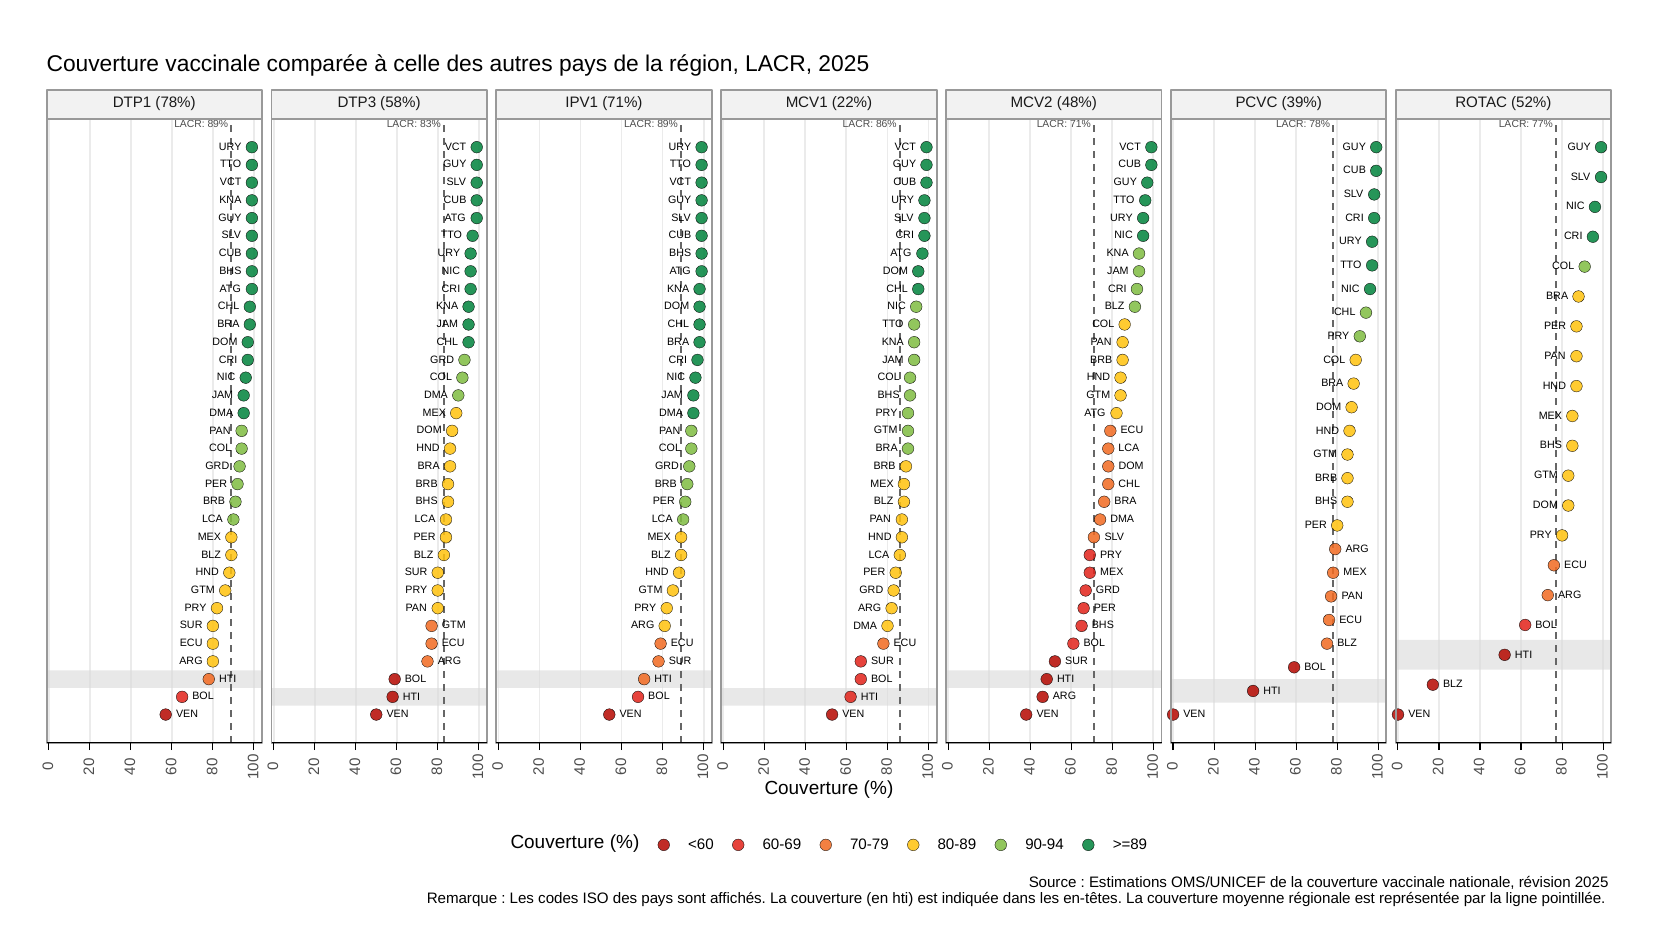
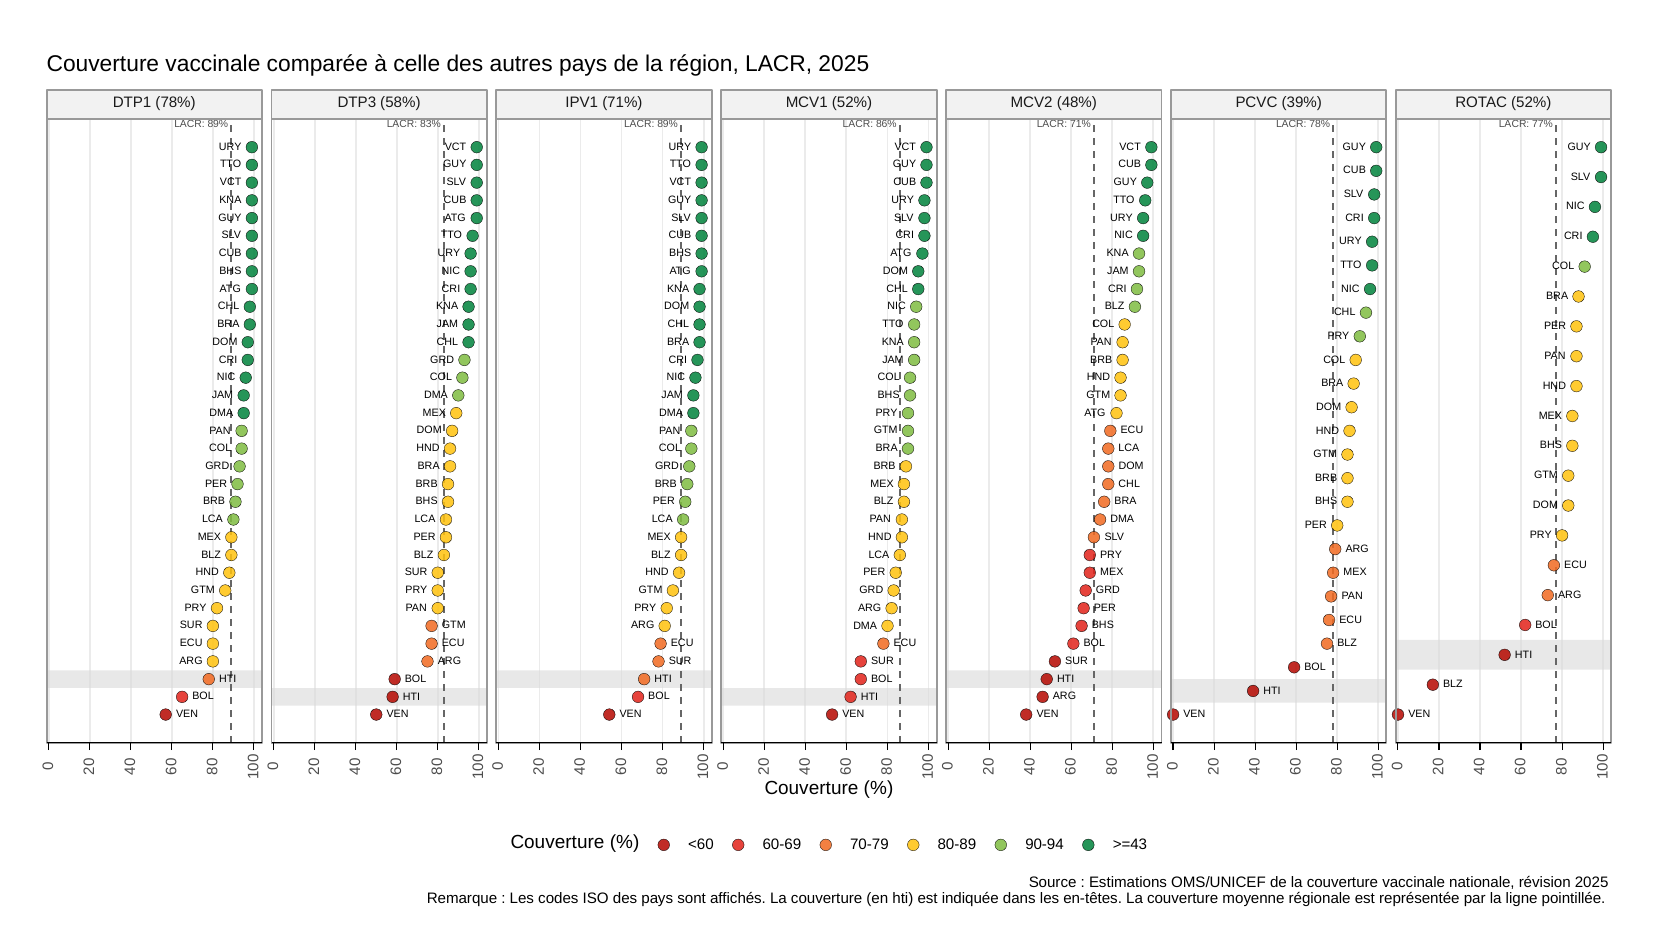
MCV1 22%: 22% -> 52%
>=89: >=89 -> >=43
